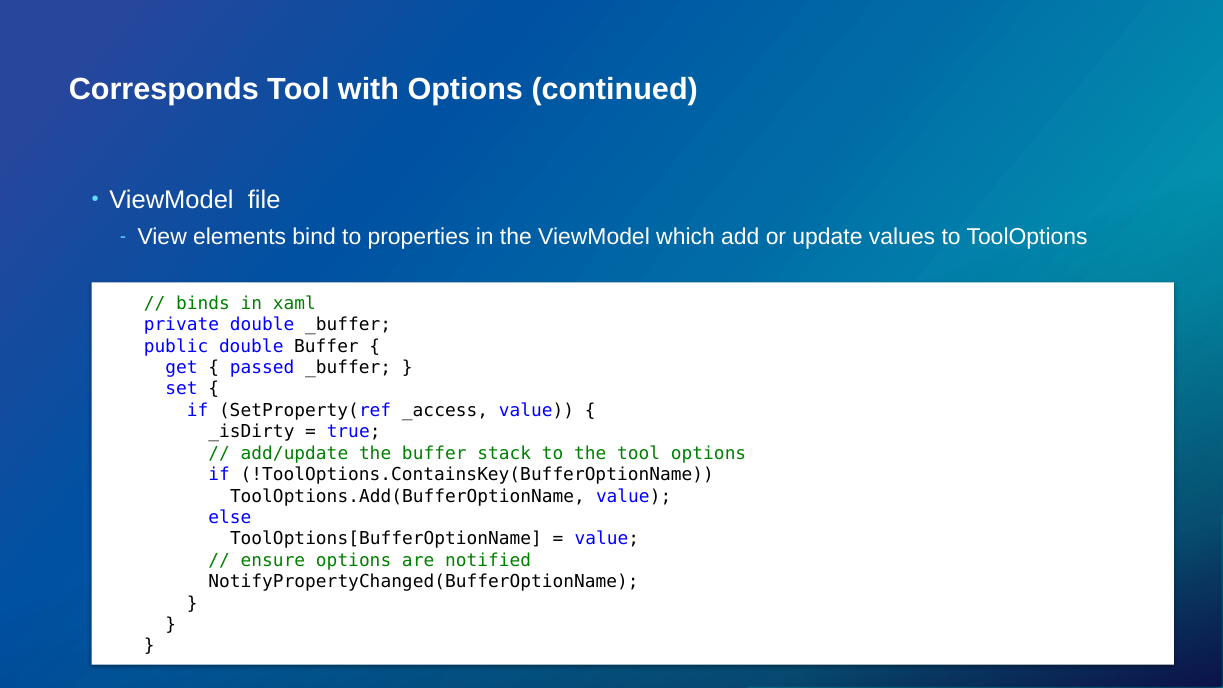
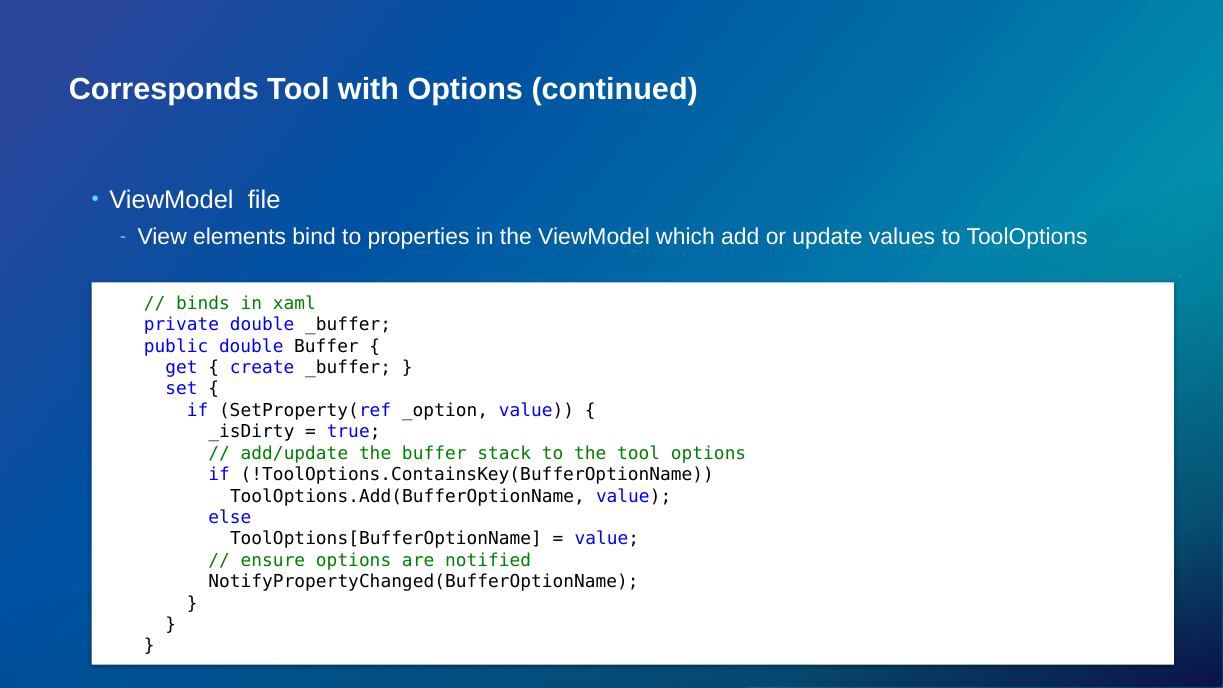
passed: passed -> create
_access: _access -> _option
